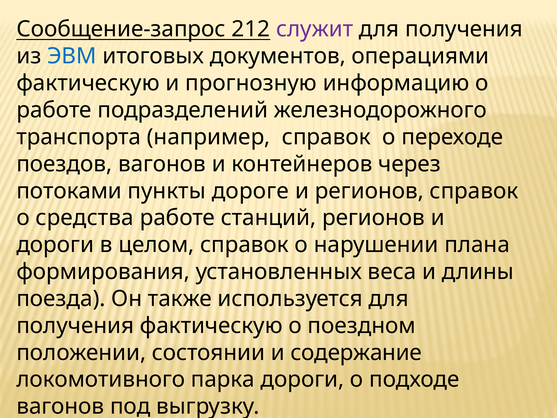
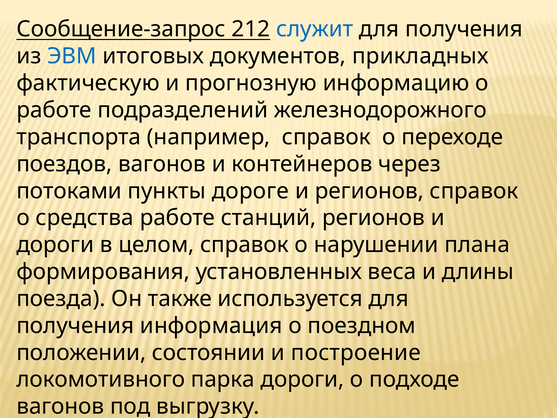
служит colour: purple -> blue
операциями: операциями -> прикладных
получения фактическую: фактическую -> информация
содержание: содержание -> построение
